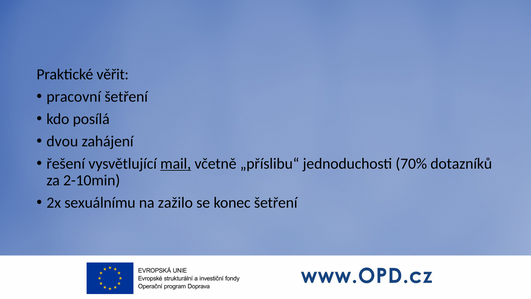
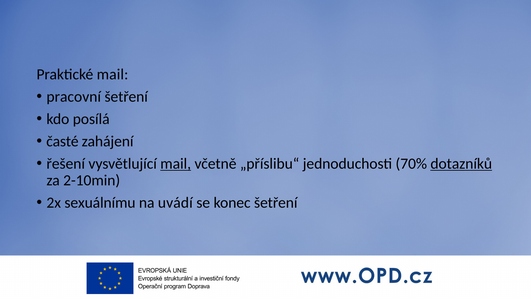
Praktické věřit: věřit -> mail
dvou: dvou -> časté
dotazníků underline: none -> present
zažilo: zažilo -> uvádí
